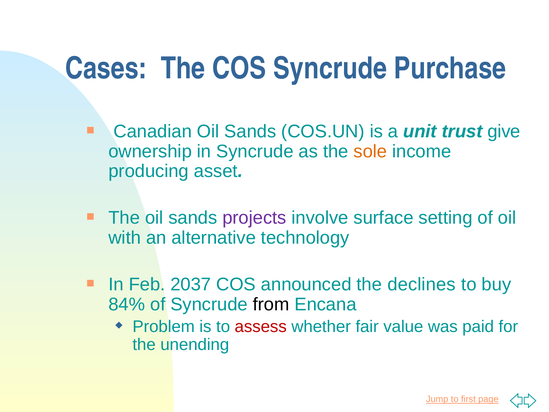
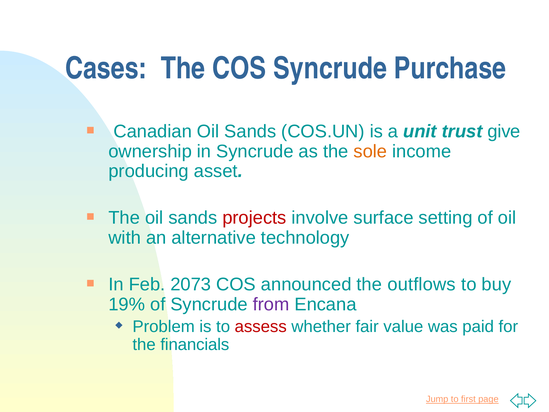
projects colour: purple -> red
2037: 2037 -> 2073
declines: declines -> outflows
84%: 84% -> 19%
from colour: black -> purple
unending: unending -> financials
